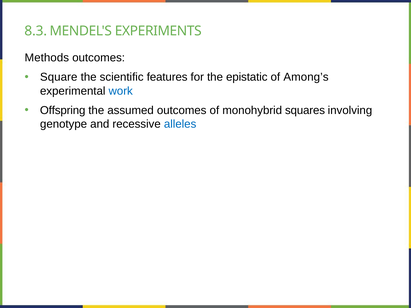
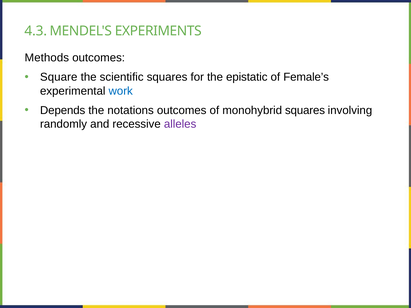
8.3: 8.3 -> 4.3
scientific features: features -> squares
Among’s: Among’s -> Female’s
Offspring: Offspring -> Depends
assumed: assumed -> notations
genotype: genotype -> randomly
alleles colour: blue -> purple
